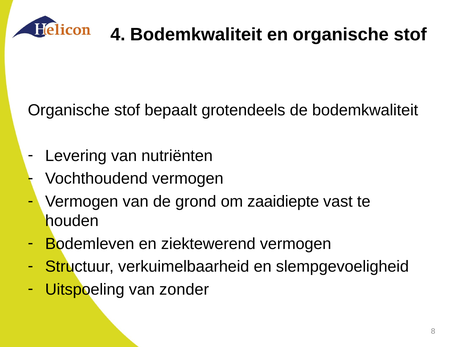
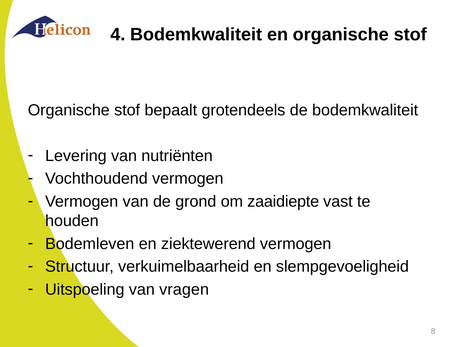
zonder: zonder -> vragen
